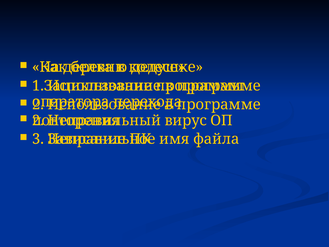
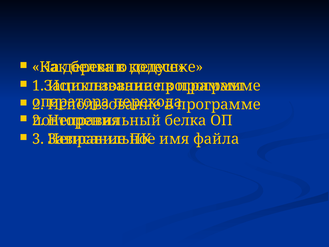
вирус at (186, 120): вирус -> белка
